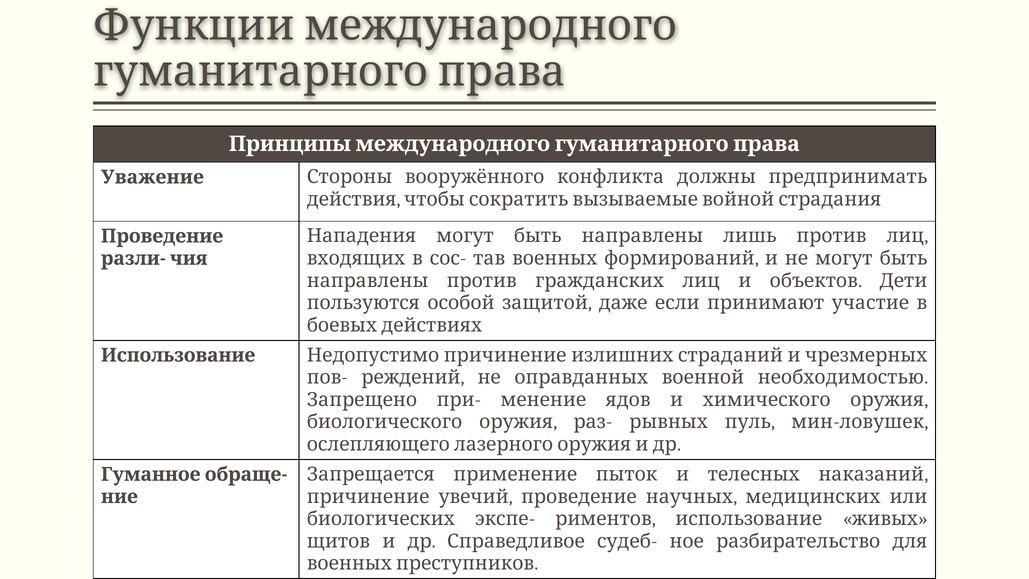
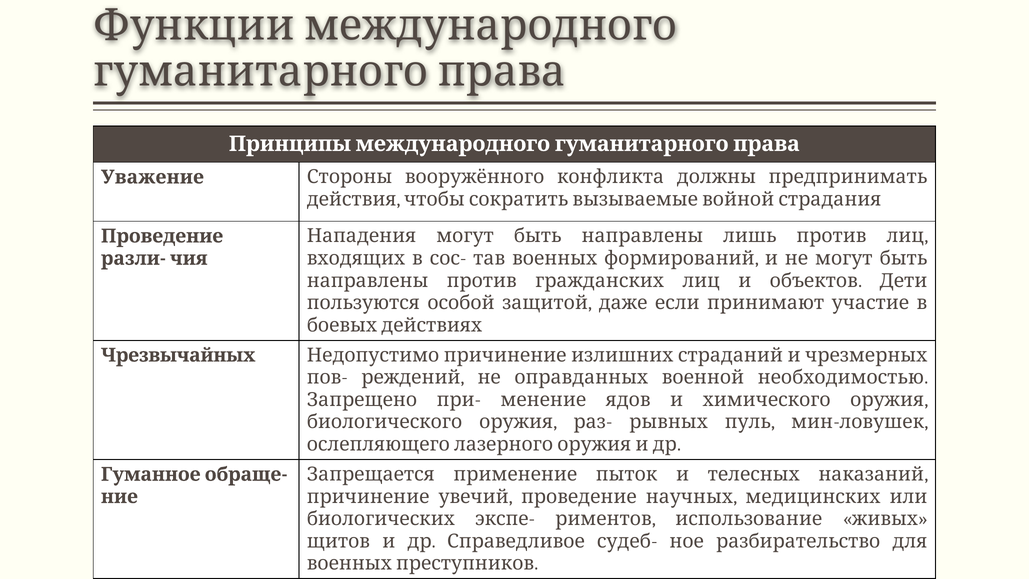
Использование at (178, 355): Использование -> Чрезвычайных
